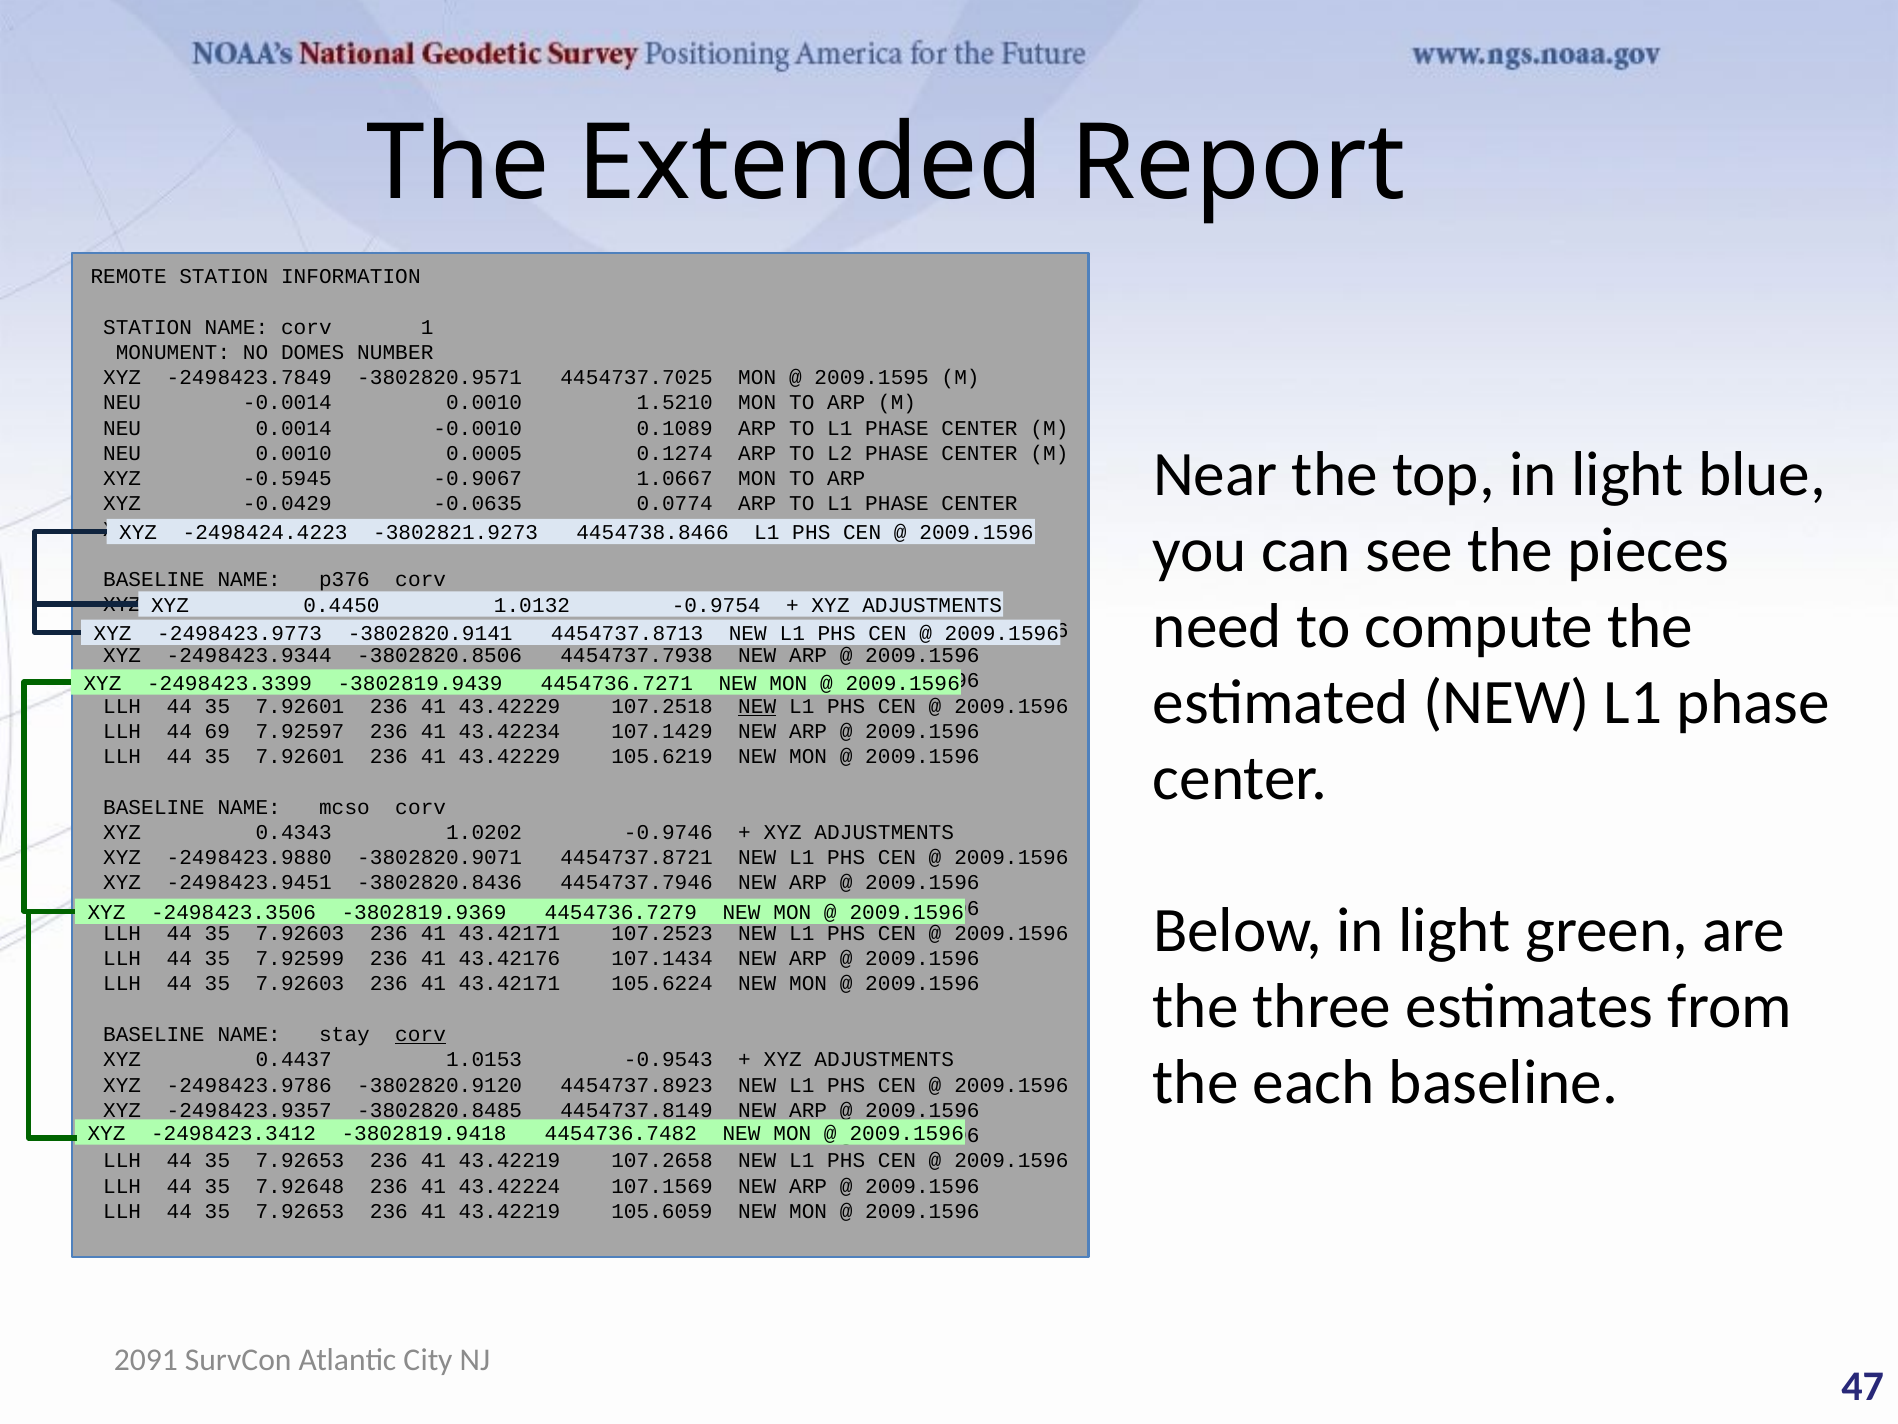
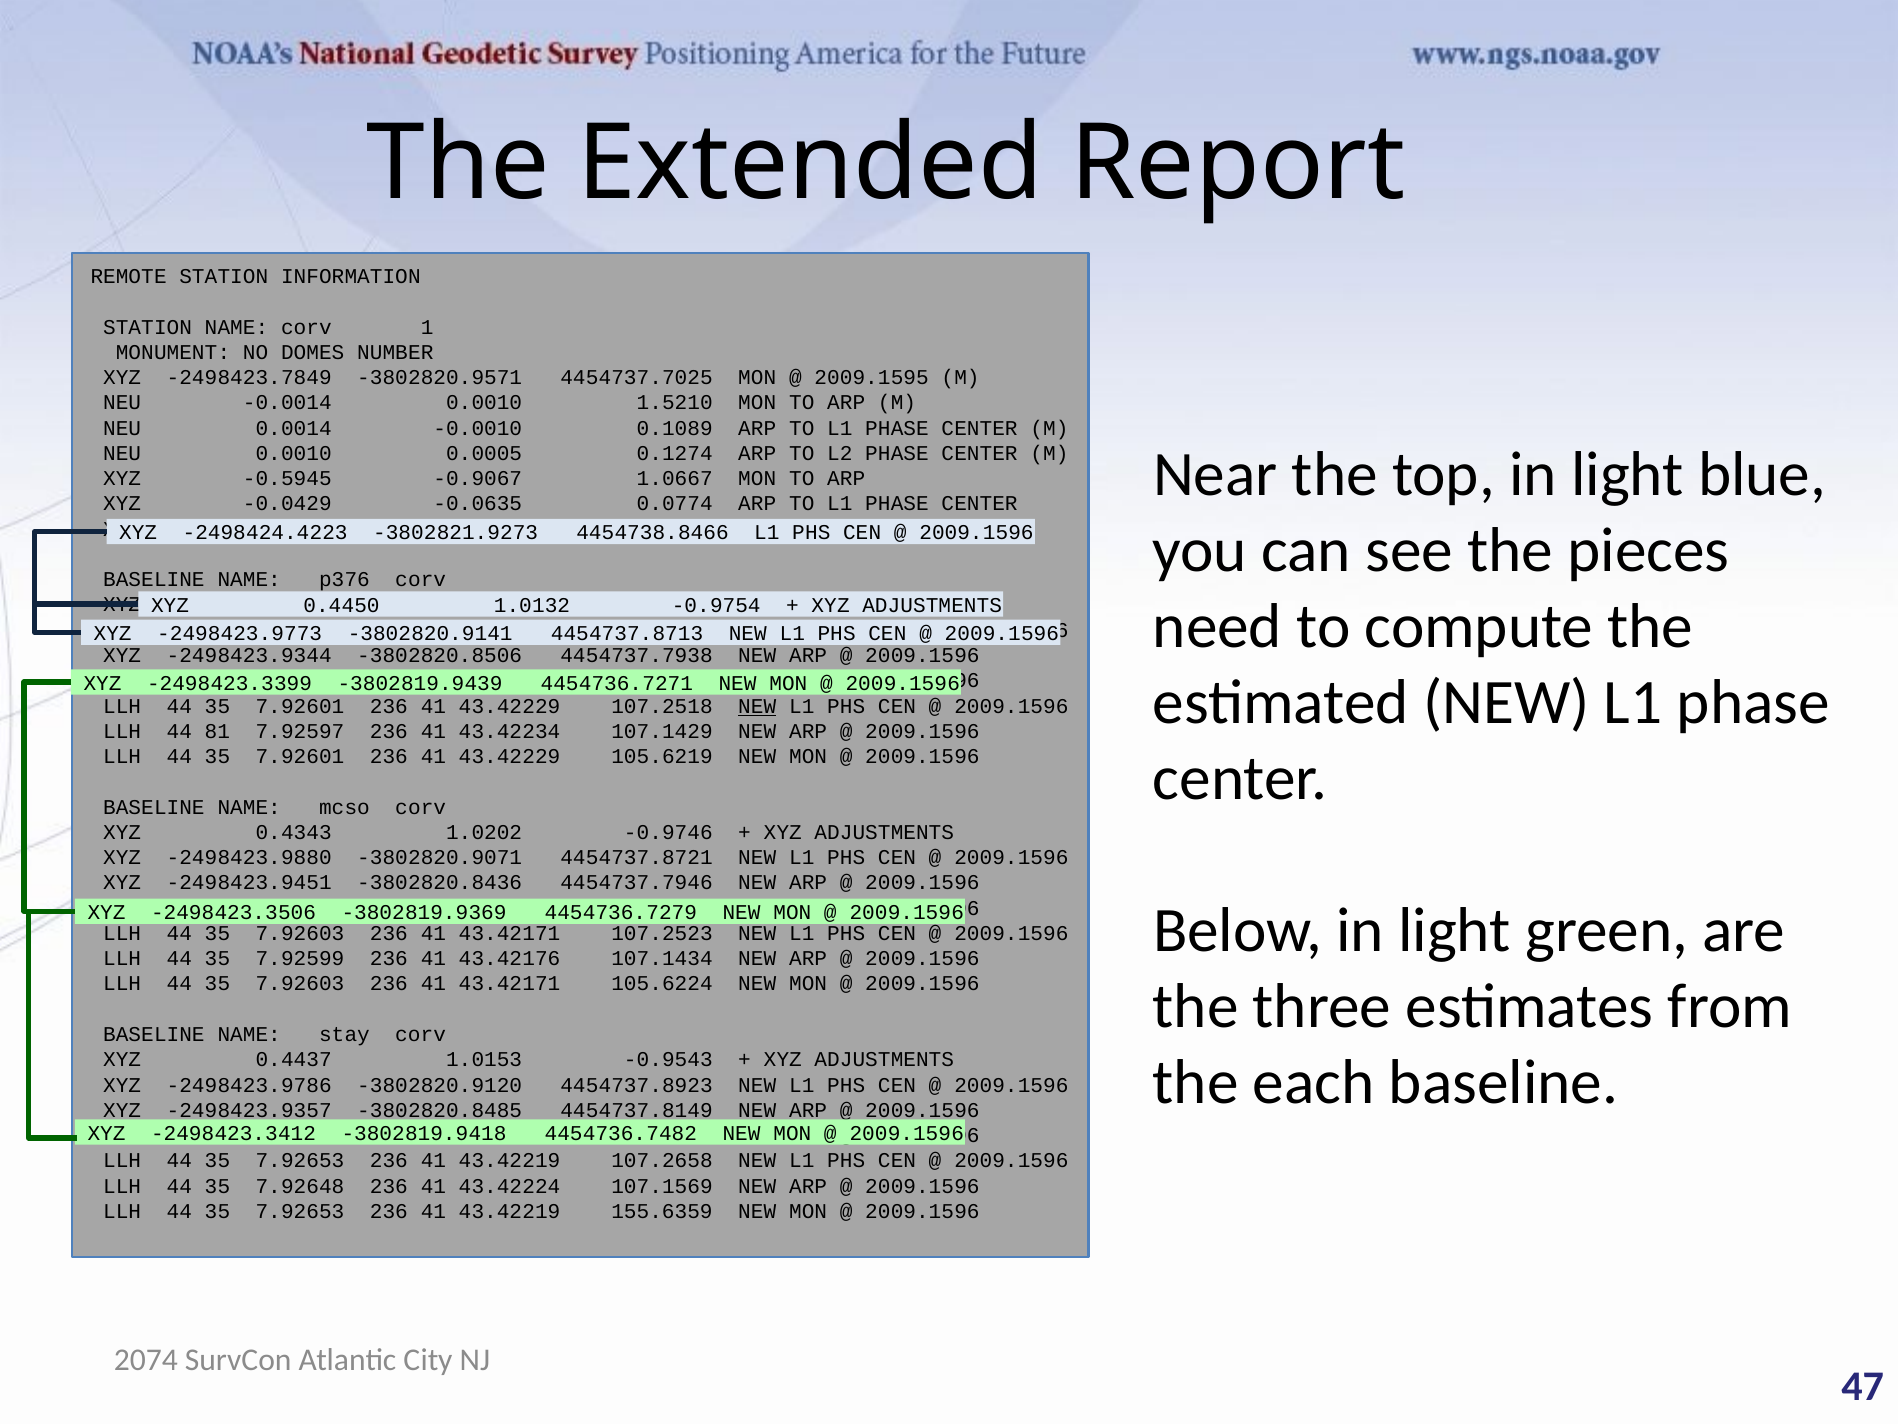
69: 69 -> 81
corv at (421, 1034) underline: present -> none
105.6059: 105.6059 -> 155.6359
2091: 2091 -> 2074
